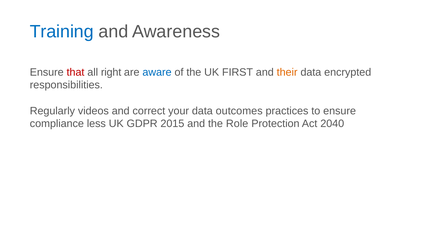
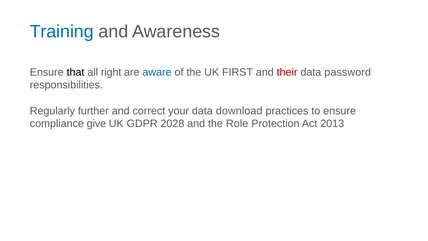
that colour: red -> black
their colour: orange -> red
encrypted: encrypted -> password
videos: videos -> further
outcomes: outcomes -> download
less: less -> give
2015: 2015 -> 2028
2040: 2040 -> 2013
